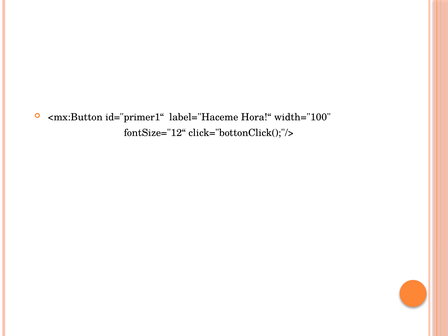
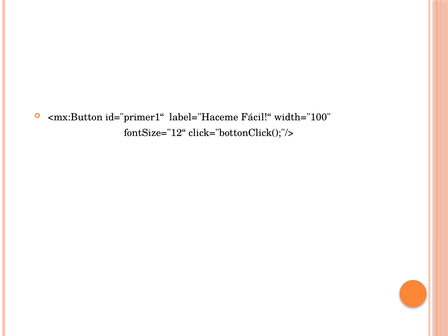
Hora!“: Hora!“ -> Fácil!“
